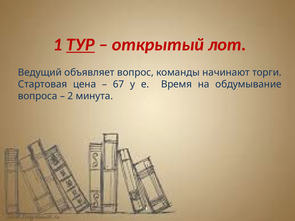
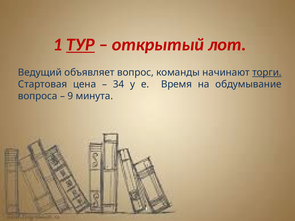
торги underline: none -> present
67: 67 -> 34
2: 2 -> 9
